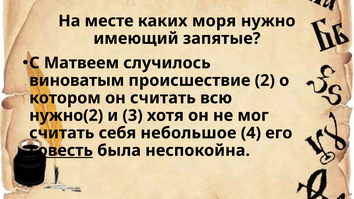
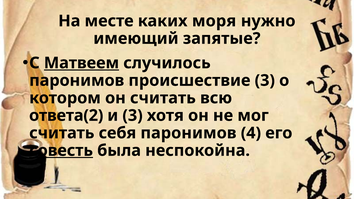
Матвеем underline: none -> present
виноватым at (77, 81): виноватым -> паронимов
происшествие 2: 2 -> 3
нужно(2: нужно(2 -> ответа(2
себя небольшое: небольшое -> паронимов
